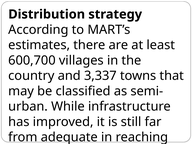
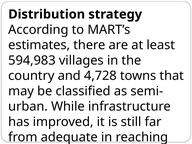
600,700: 600,700 -> 594,983
3,337: 3,337 -> 4,728
